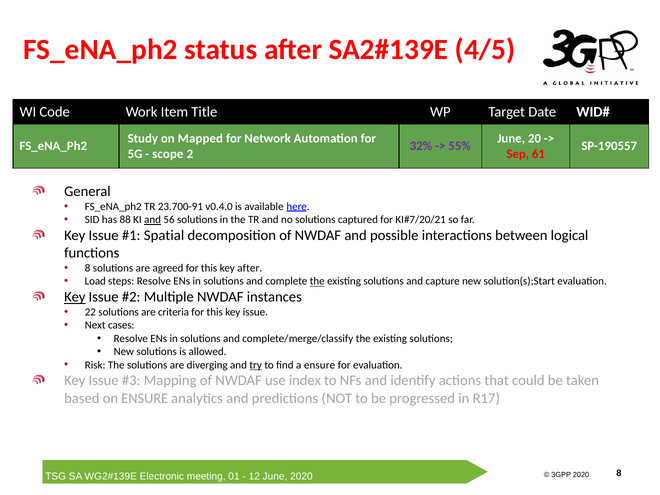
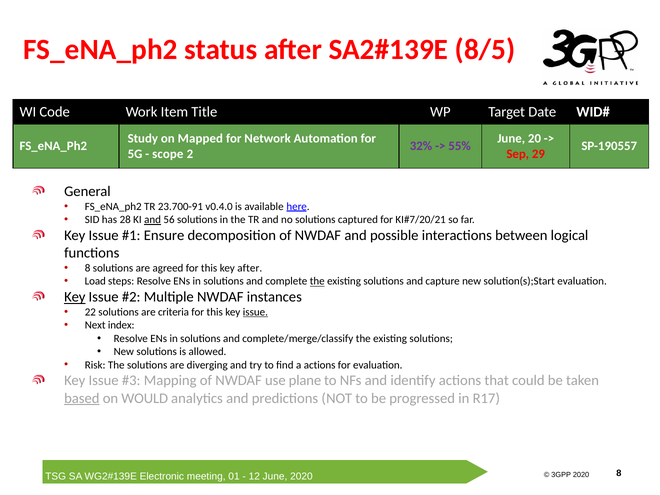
4/5: 4/5 -> 8/5
61: 61 -> 29
88: 88 -> 28
Spatial: Spatial -> Ensure
issue at (255, 312) underline: none -> present
cases: cases -> index
try underline: present -> none
a ensure: ensure -> actions
index: index -> plane
based underline: none -> present
on ENSURE: ENSURE -> WOULD
